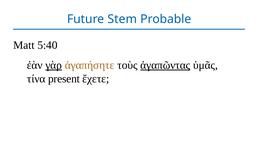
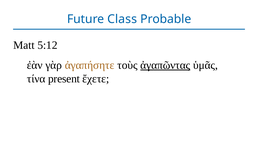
Stem: Stem -> Class
5:40: 5:40 -> 5:12
γὰρ underline: present -> none
